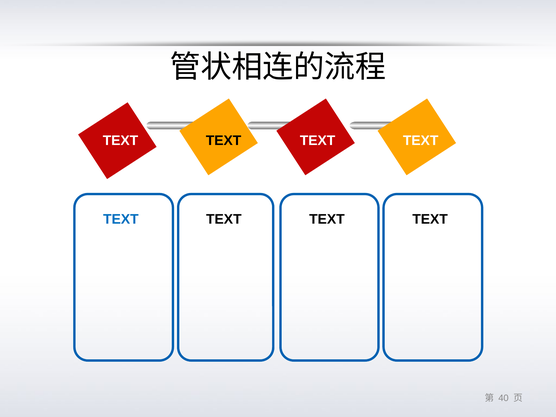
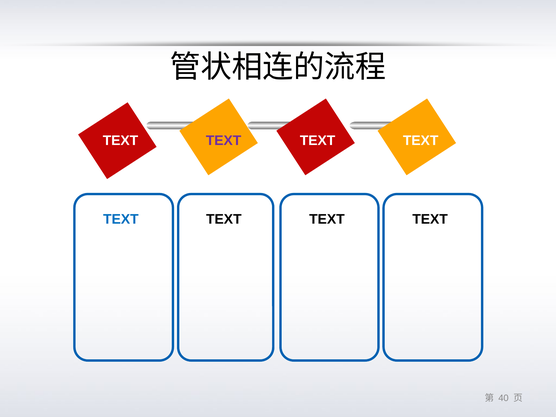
TEXT at (224, 141) colour: black -> purple
